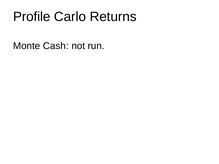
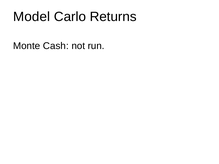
Profile: Profile -> Model
